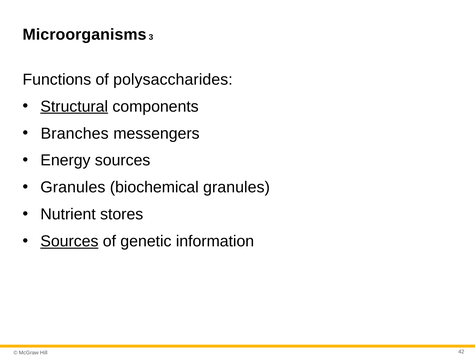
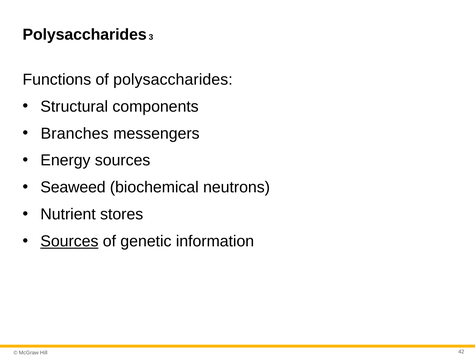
Microorganisms at (85, 35): Microorganisms -> Polysaccharides
Structural underline: present -> none
Granules at (73, 187): Granules -> Seaweed
biochemical granules: granules -> neutrons
